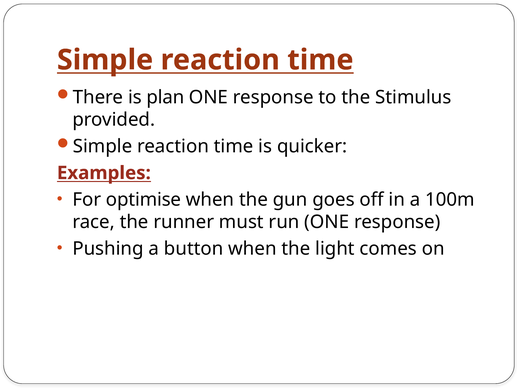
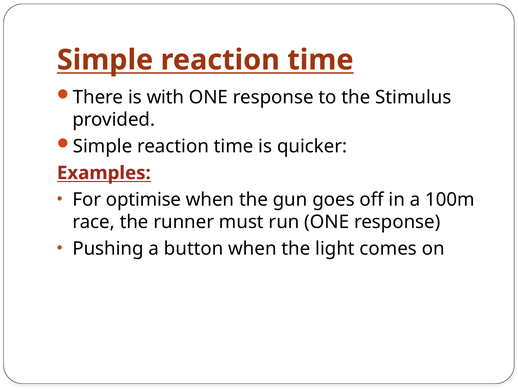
plan: plan -> with
